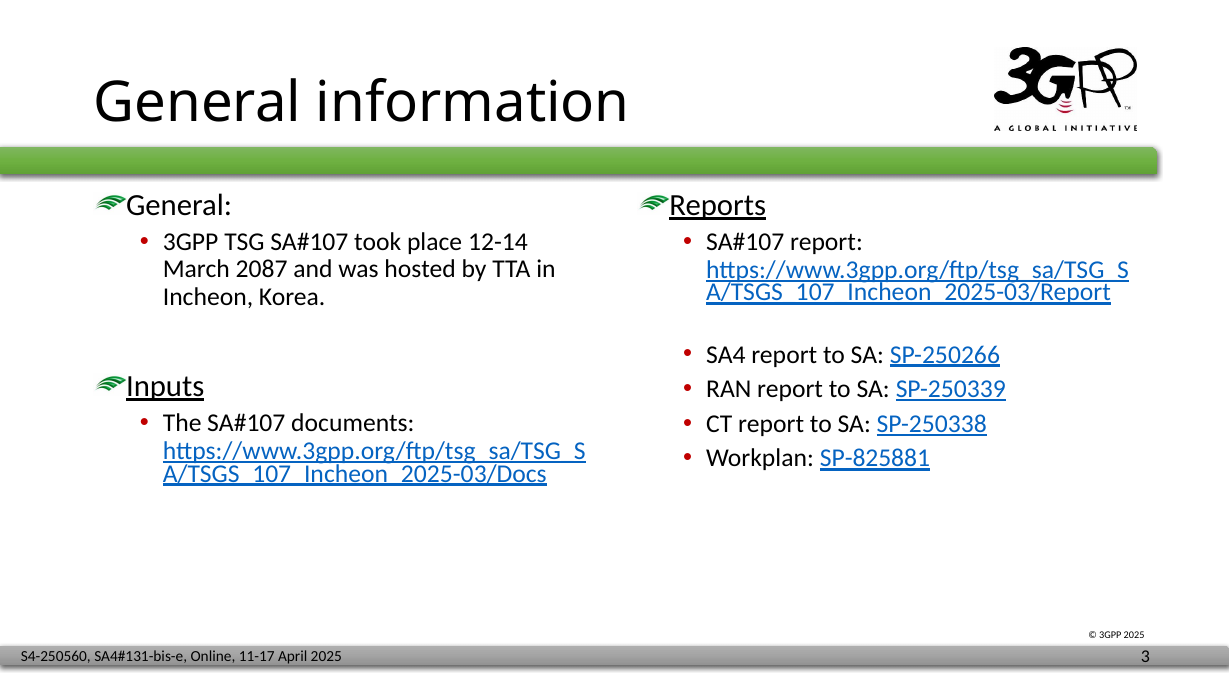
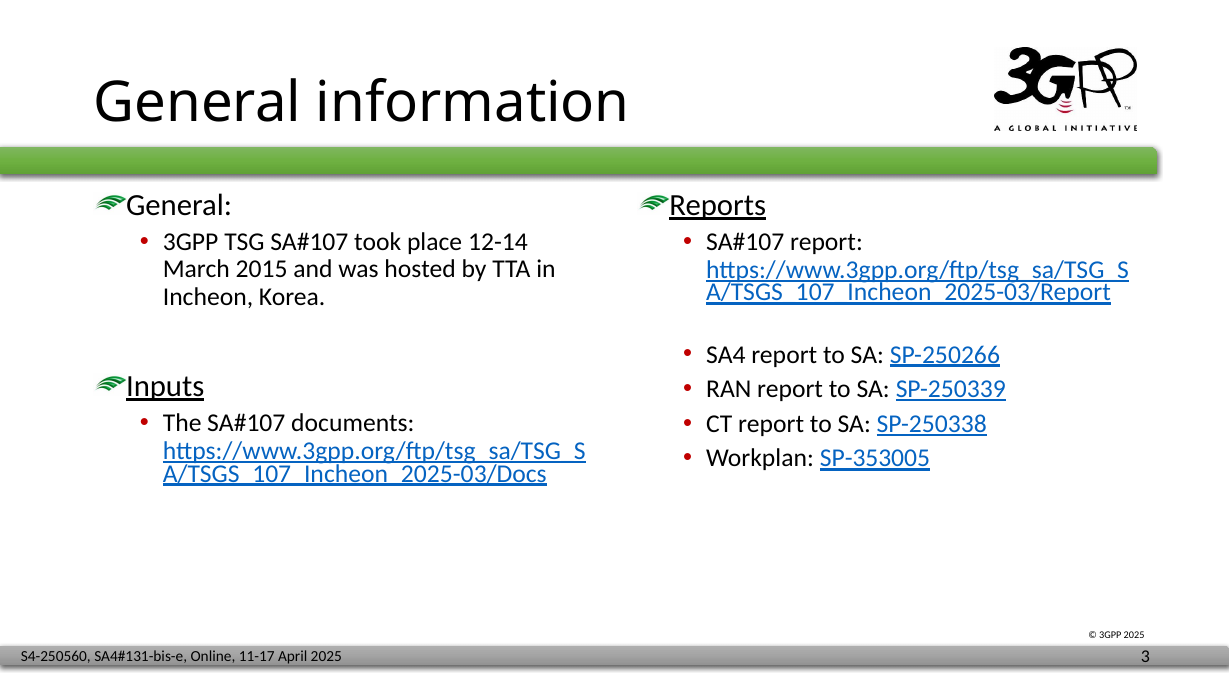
2087: 2087 -> 2015
SP-825881: SP-825881 -> SP-353005
